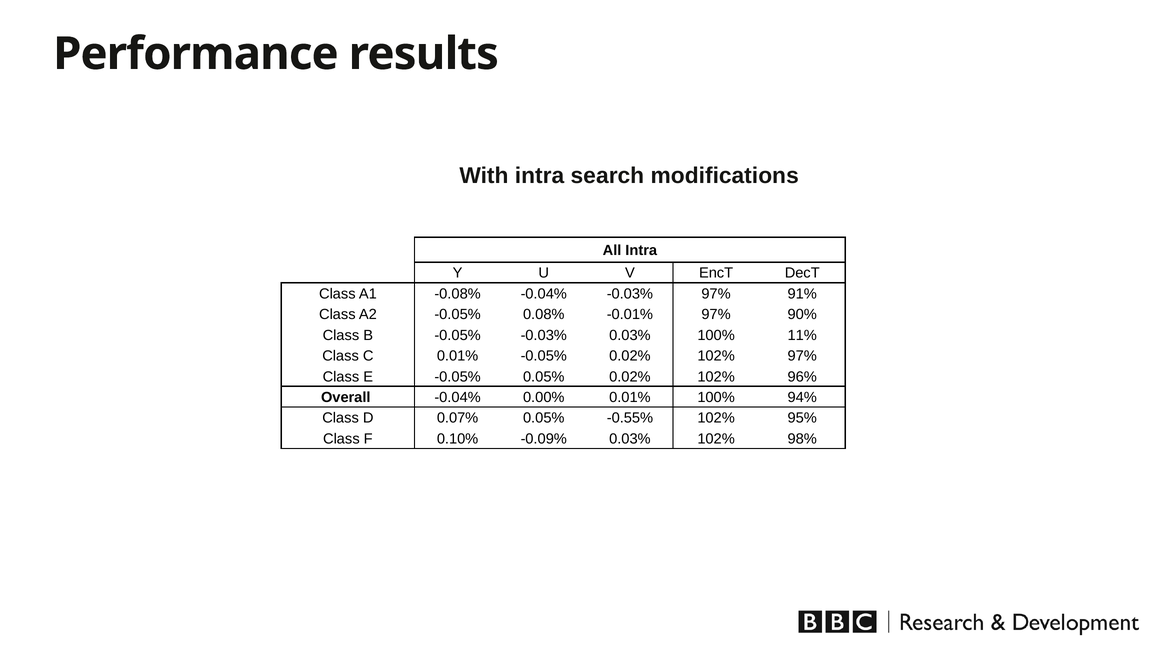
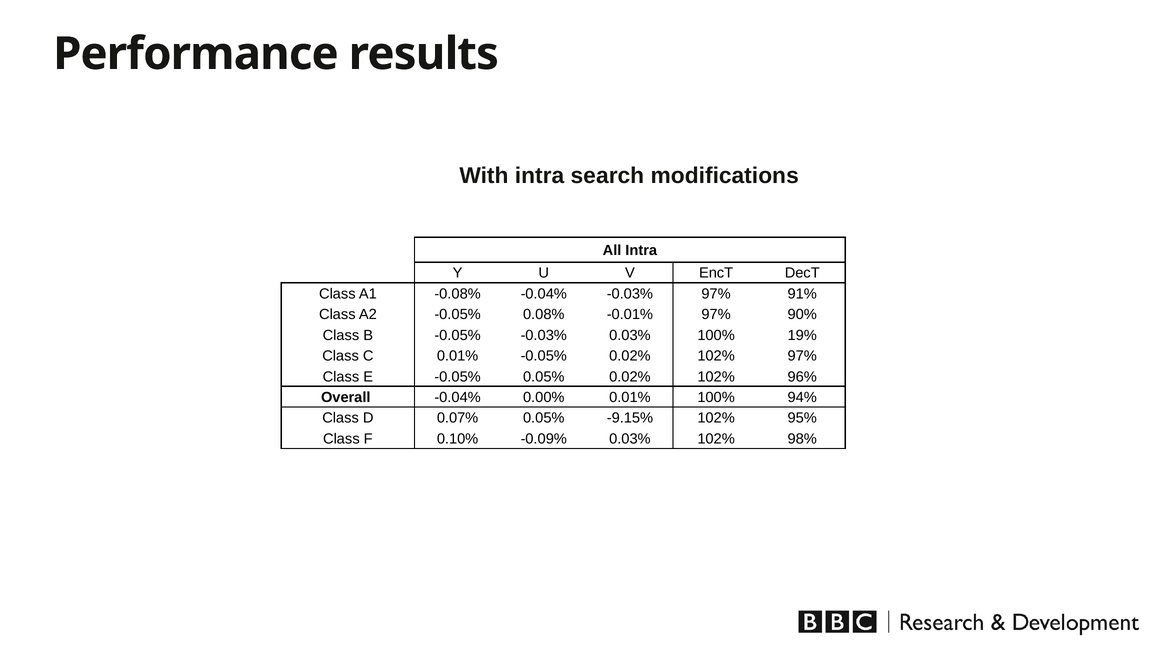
11%: 11% -> 19%
-0.55%: -0.55% -> -9.15%
